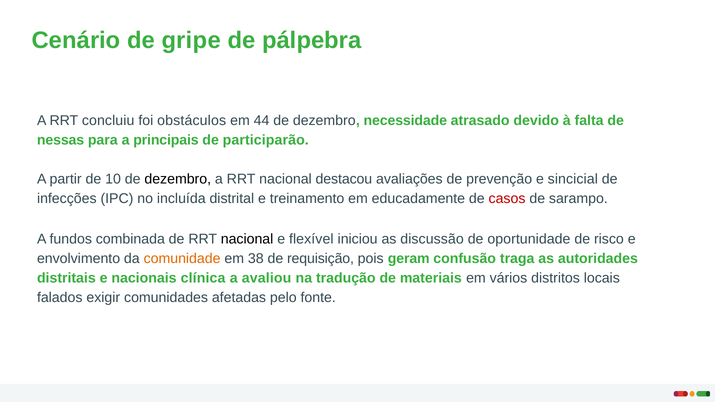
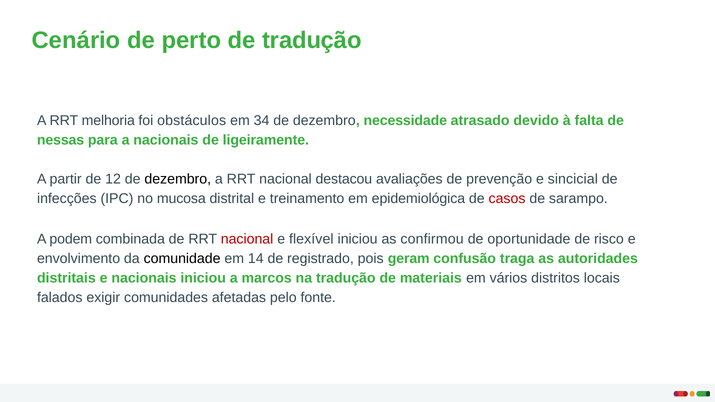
gripe: gripe -> perto
de pálpebra: pálpebra -> tradução
concluiu: concluiu -> melhoria
44: 44 -> 34
a principais: principais -> nacionais
participarão: participarão -> ligeiramente
10: 10 -> 12
incluída: incluída -> mucosa
educadamente: educadamente -> epidemiológica
fundos: fundos -> podem
nacional at (247, 239) colour: black -> red
discussão: discussão -> confirmou
comunidade colour: orange -> black
38: 38 -> 14
requisição: requisição -> registrado
nacionais clínica: clínica -> iniciou
avaliou: avaliou -> marcos
